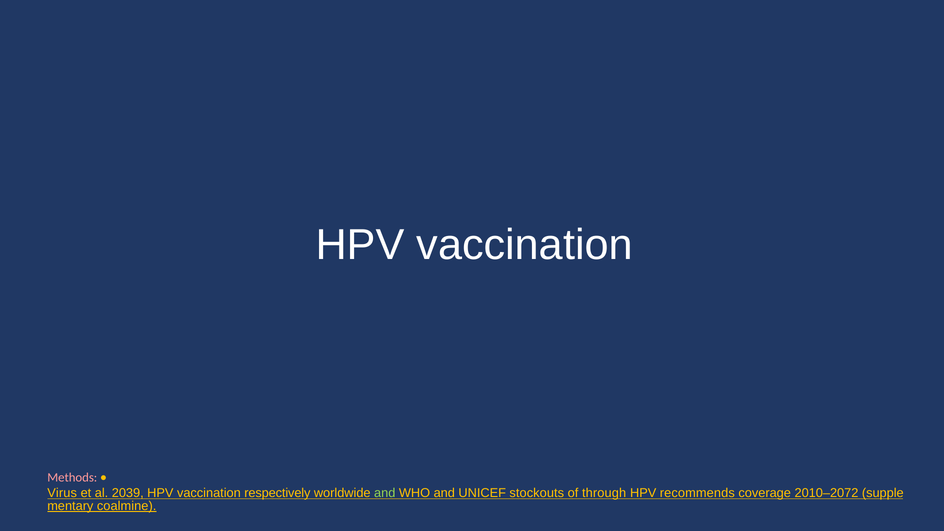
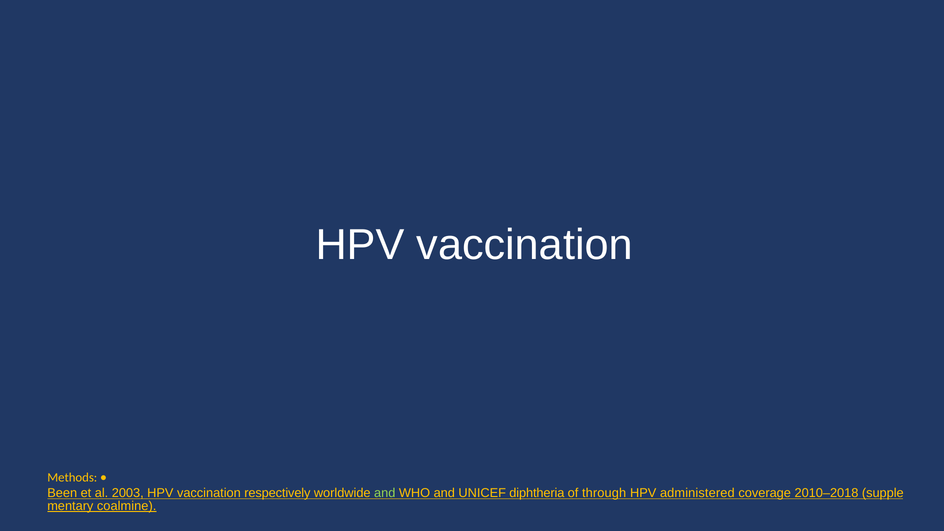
Methods colour: pink -> yellow
Virus: Virus -> Been
2039: 2039 -> 2003
stockouts: stockouts -> diphtheria
recommends: recommends -> administered
2010–2072: 2010–2072 -> 2010–2018
